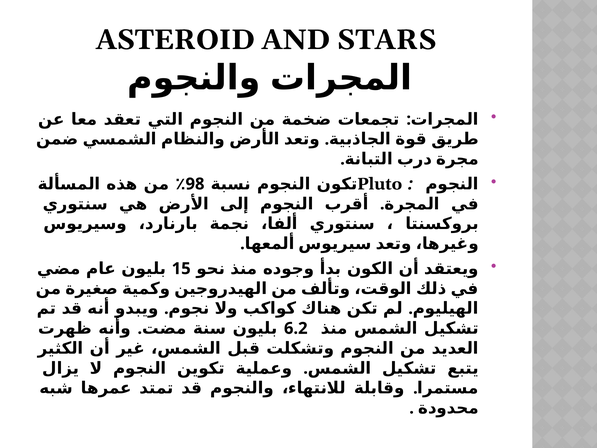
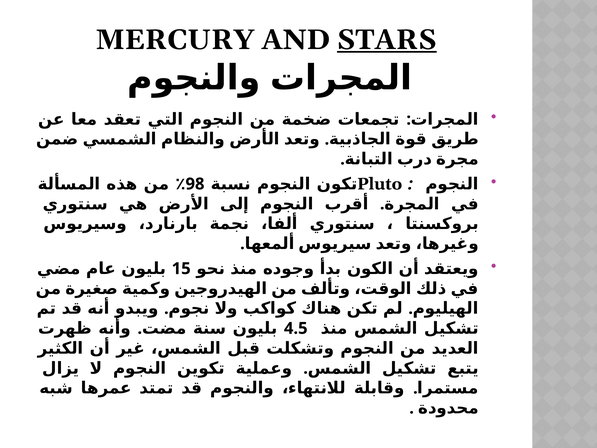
ASTEROID: ASTEROID -> MERCURY
STARS underline: none -> present
6.2: 6.2 -> 4.5
